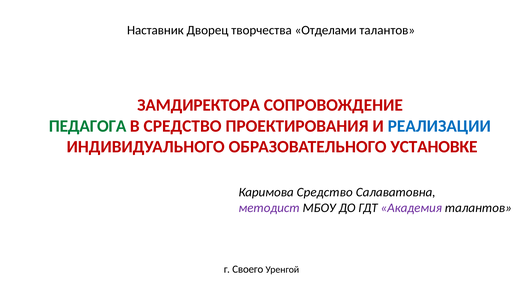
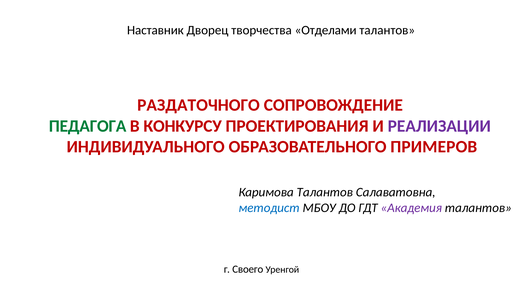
ЗАМДИРЕКТОРА: ЗАМДИРЕКТОРА -> РАЗДАТОЧНОГО
В СРЕДСТВО: СРЕДСТВО -> КОНКУРСУ
РЕАЛИЗАЦИИ colour: blue -> purple
УСТАНОВКЕ: УСТАНОВКЕ -> ПРИМЕРОВ
Каримова Средство: Средство -> Талантов
методист colour: purple -> blue
